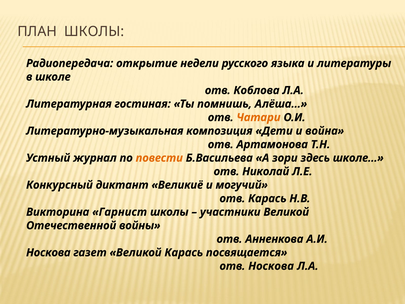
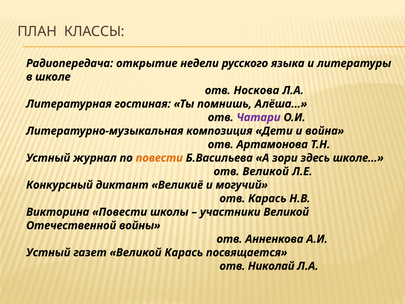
ПЛАН ШКОЛЫ: ШКОЛЫ -> КЛАССЫ
Коблова: Коблова -> Носкова
Чатари colour: orange -> purple
отв Николай: Николай -> Великой
Викторина Гарнист: Гарнист -> Повести
Носкова at (48, 252): Носкова -> Устный
отв Носкова: Носкова -> Николай
